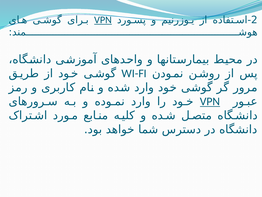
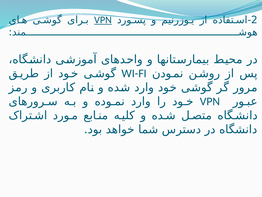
VPN at (210, 101) underline: present -> none
